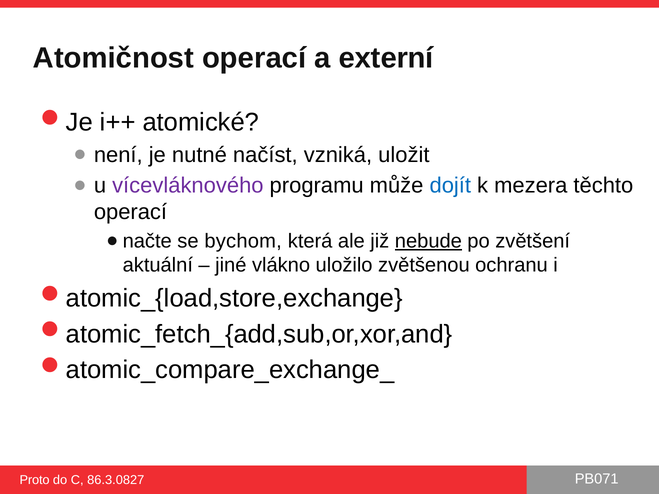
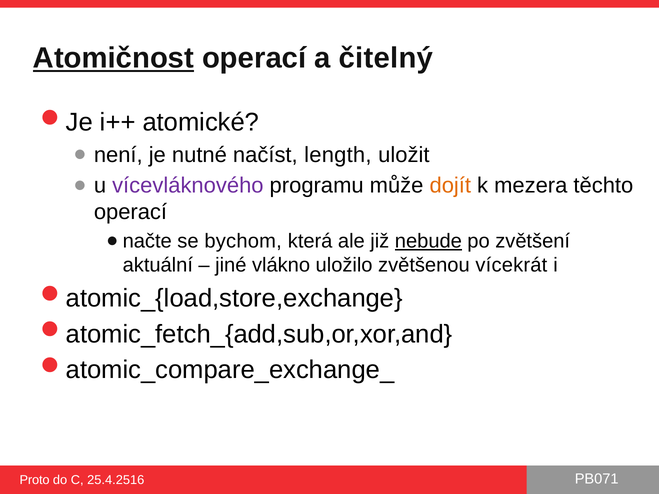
Atomičnost underline: none -> present
externí: externí -> čitelný
vzniká: vzniká -> length
dojít colour: blue -> orange
ochranu: ochranu -> vícekrát
86.3.0827: 86.3.0827 -> 25.4.2516
